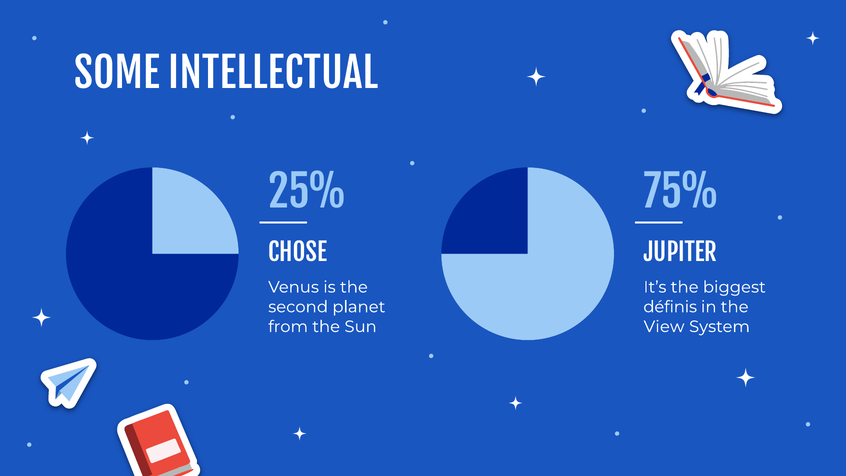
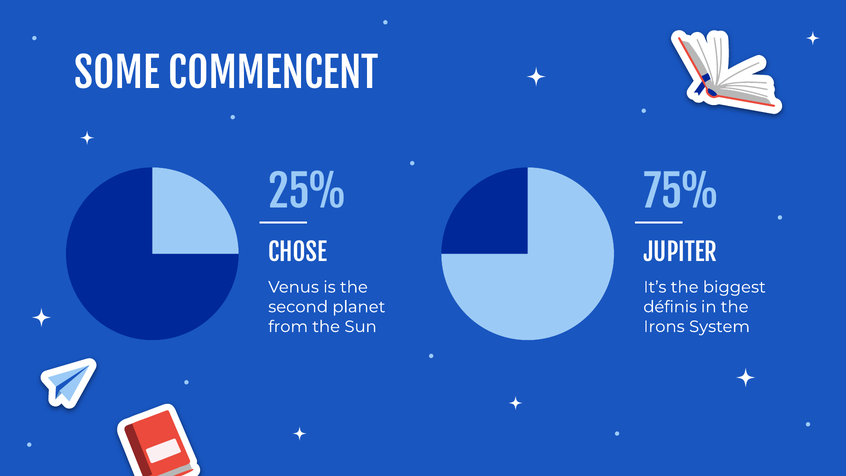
INTELLECTUAL: INTELLECTUAL -> COMMENCENT
View: View -> Irons
